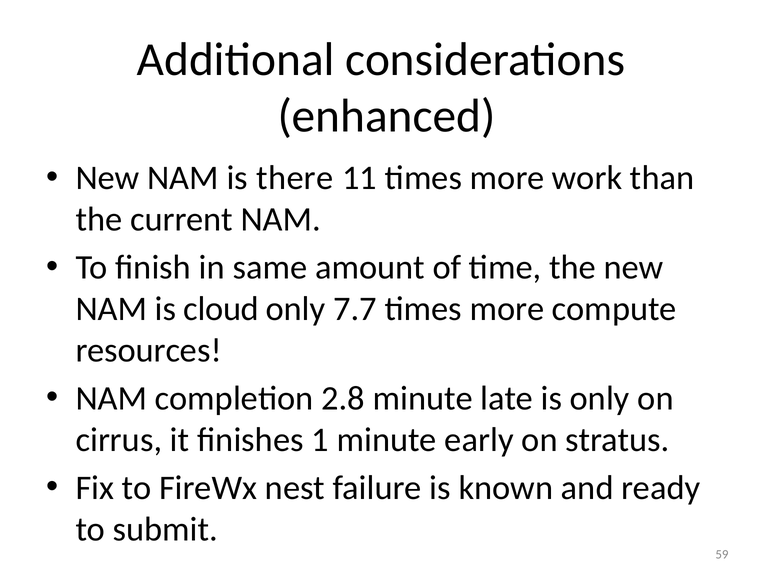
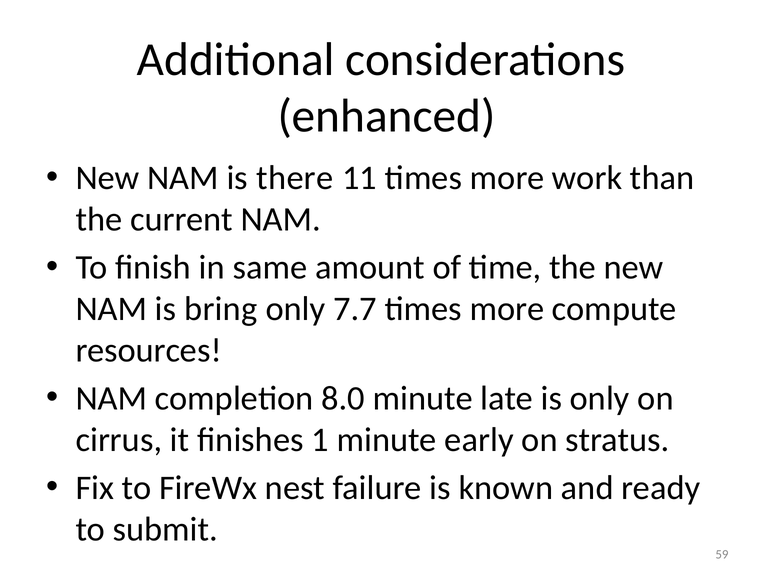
cloud: cloud -> bring
2.8: 2.8 -> 8.0
